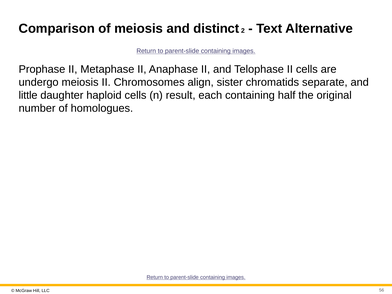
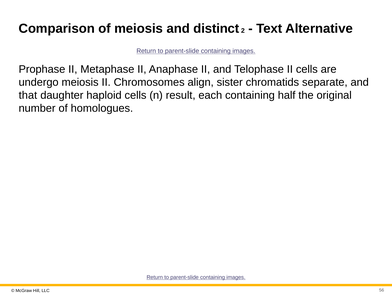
little: little -> that
